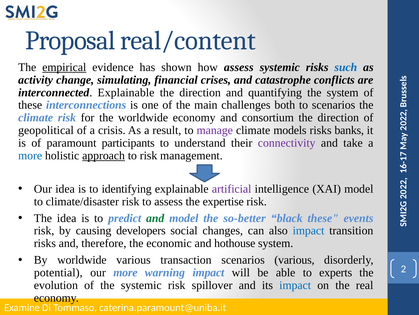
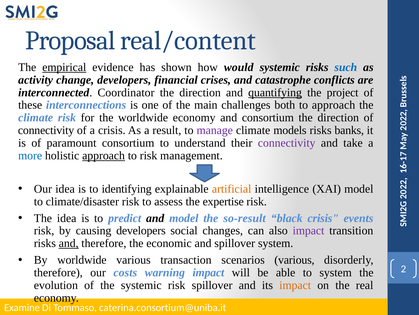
how assess: assess -> would
change simulating: simulating -> developers
interconnected Explainable: Explainable -> Coordinator
quantifying underline: none -> present
the system: system -> project
to scenarios: scenarios -> approach
geopolitical at (46, 130): geopolitical -> connectivity
paramount participants: participants -> consortium
artificial colour: purple -> orange
and at (155, 218) colour: green -> black
so-better: so-better -> so-result
black these: these -> crisis
impact at (309, 230) colour: blue -> purple
and at (69, 243) underline: none -> present
and hothouse: hothouse -> spillover
potential at (58, 272): potential -> therefore
our more: more -> costs
to experts: experts -> system
impact at (295, 285) colour: blue -> orange
caterina.paramount@uniba.it: caterina.paramount@uniba.it -> caterina.consortium@uniba.it
